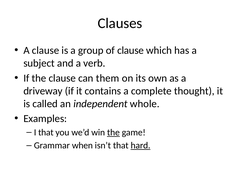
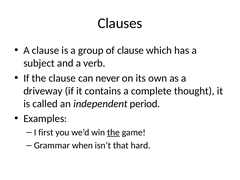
them: them -> never
whole: whole -> period
I that: that -> first
hard underline: present -> none
